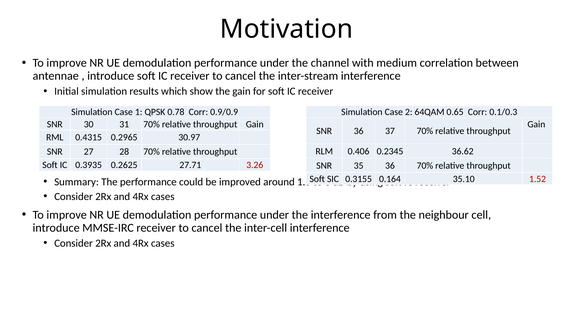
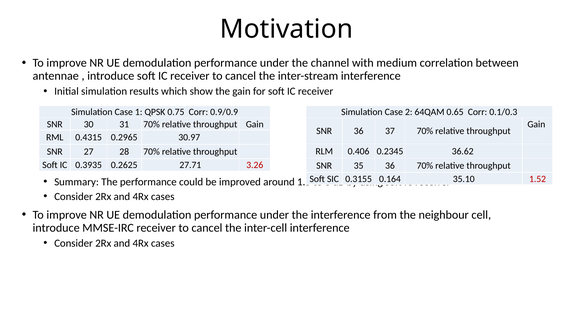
0.78: 0.78 -> 0.75
